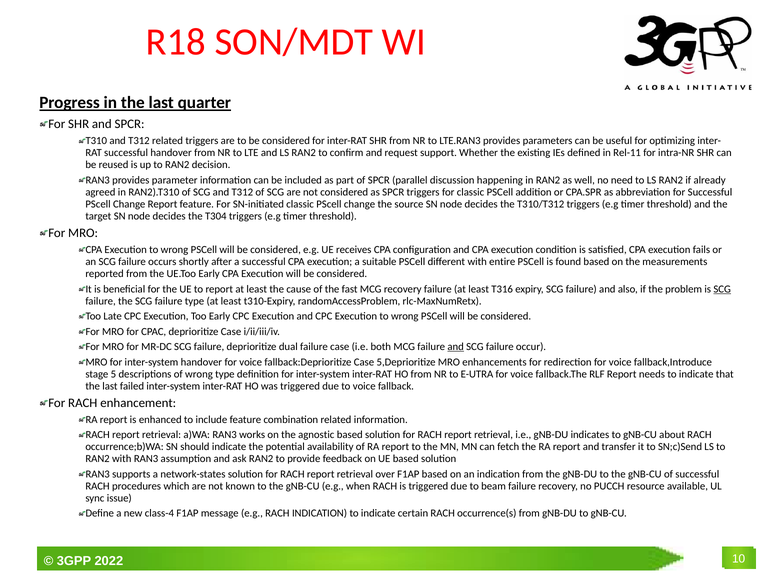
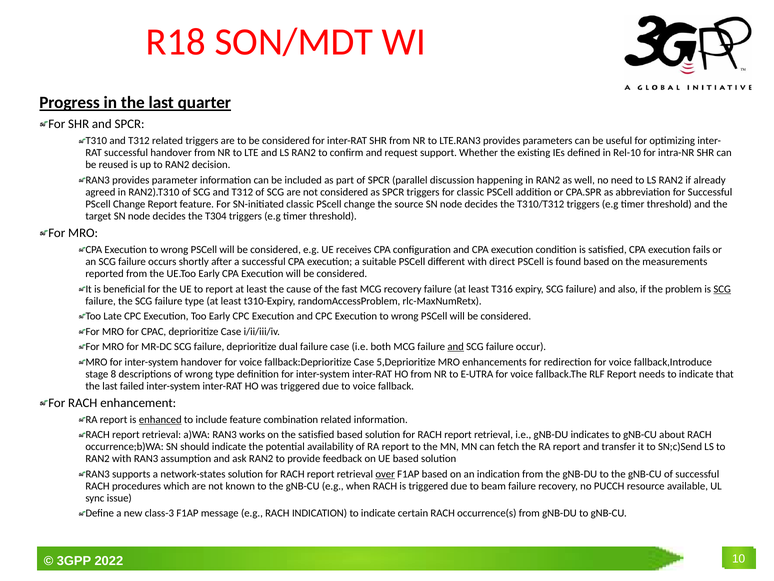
Rel-11: Rel-11 -> Rel-10
entire: entire -> direct
5: 5 -> 8
enhanced underline: none -> present
the agnostic: agnostic -> satisfied
over underline: none -> present
class-4: class-4 -> class-3
